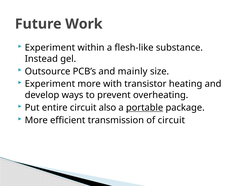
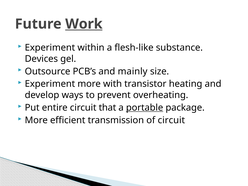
Work underline: none -> present
Instead: Instead -> Devices
also: also -> that
